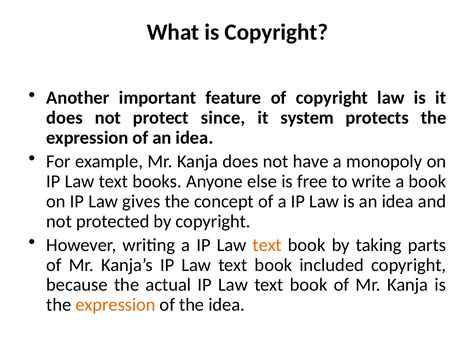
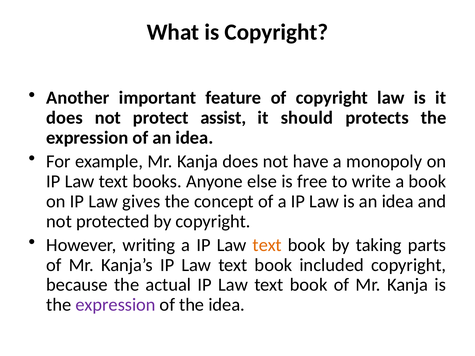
since: since -> assist
system: system -> should
expression at (116, 305) colour: orange -> purple
